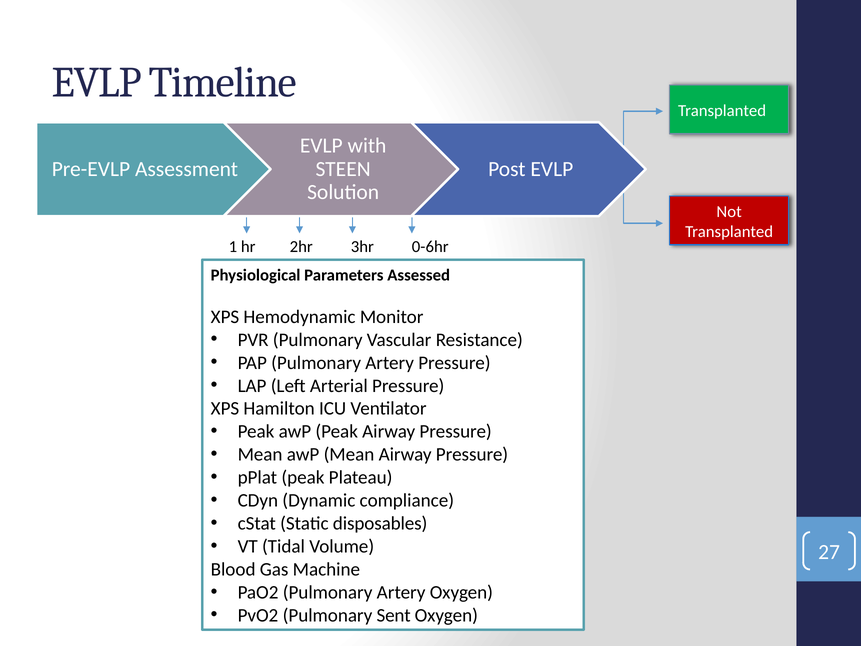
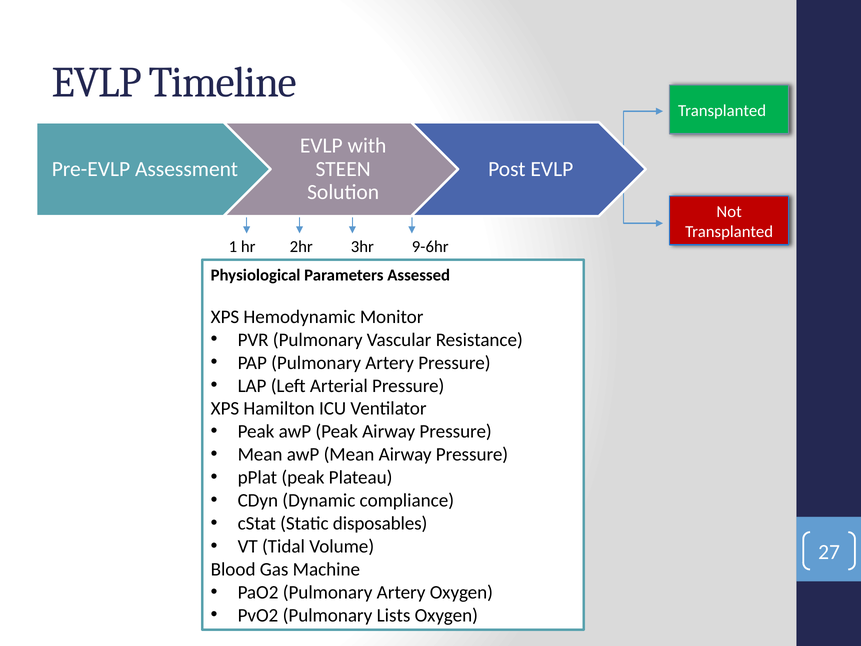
0-6hr: 0-6hr -> 9-6hr
Sent: Sent -> Lists
